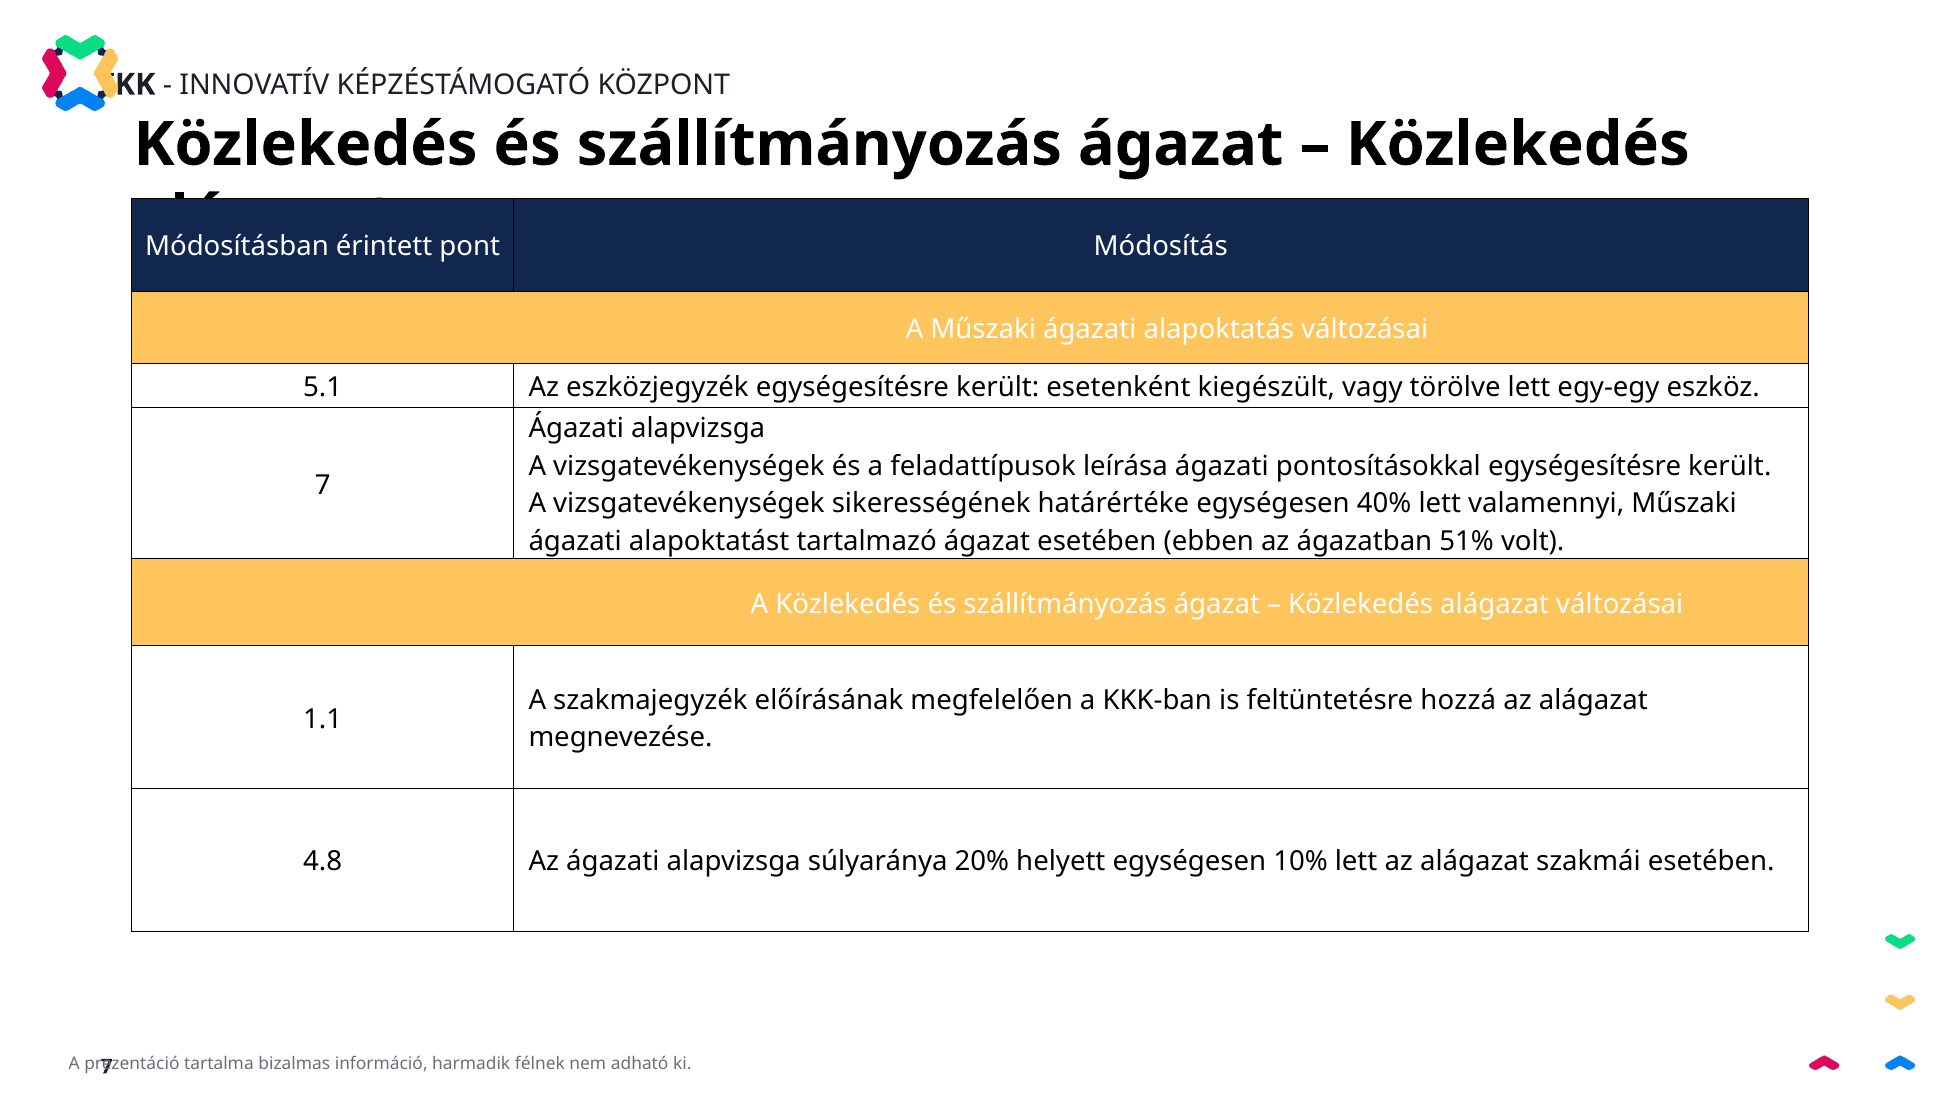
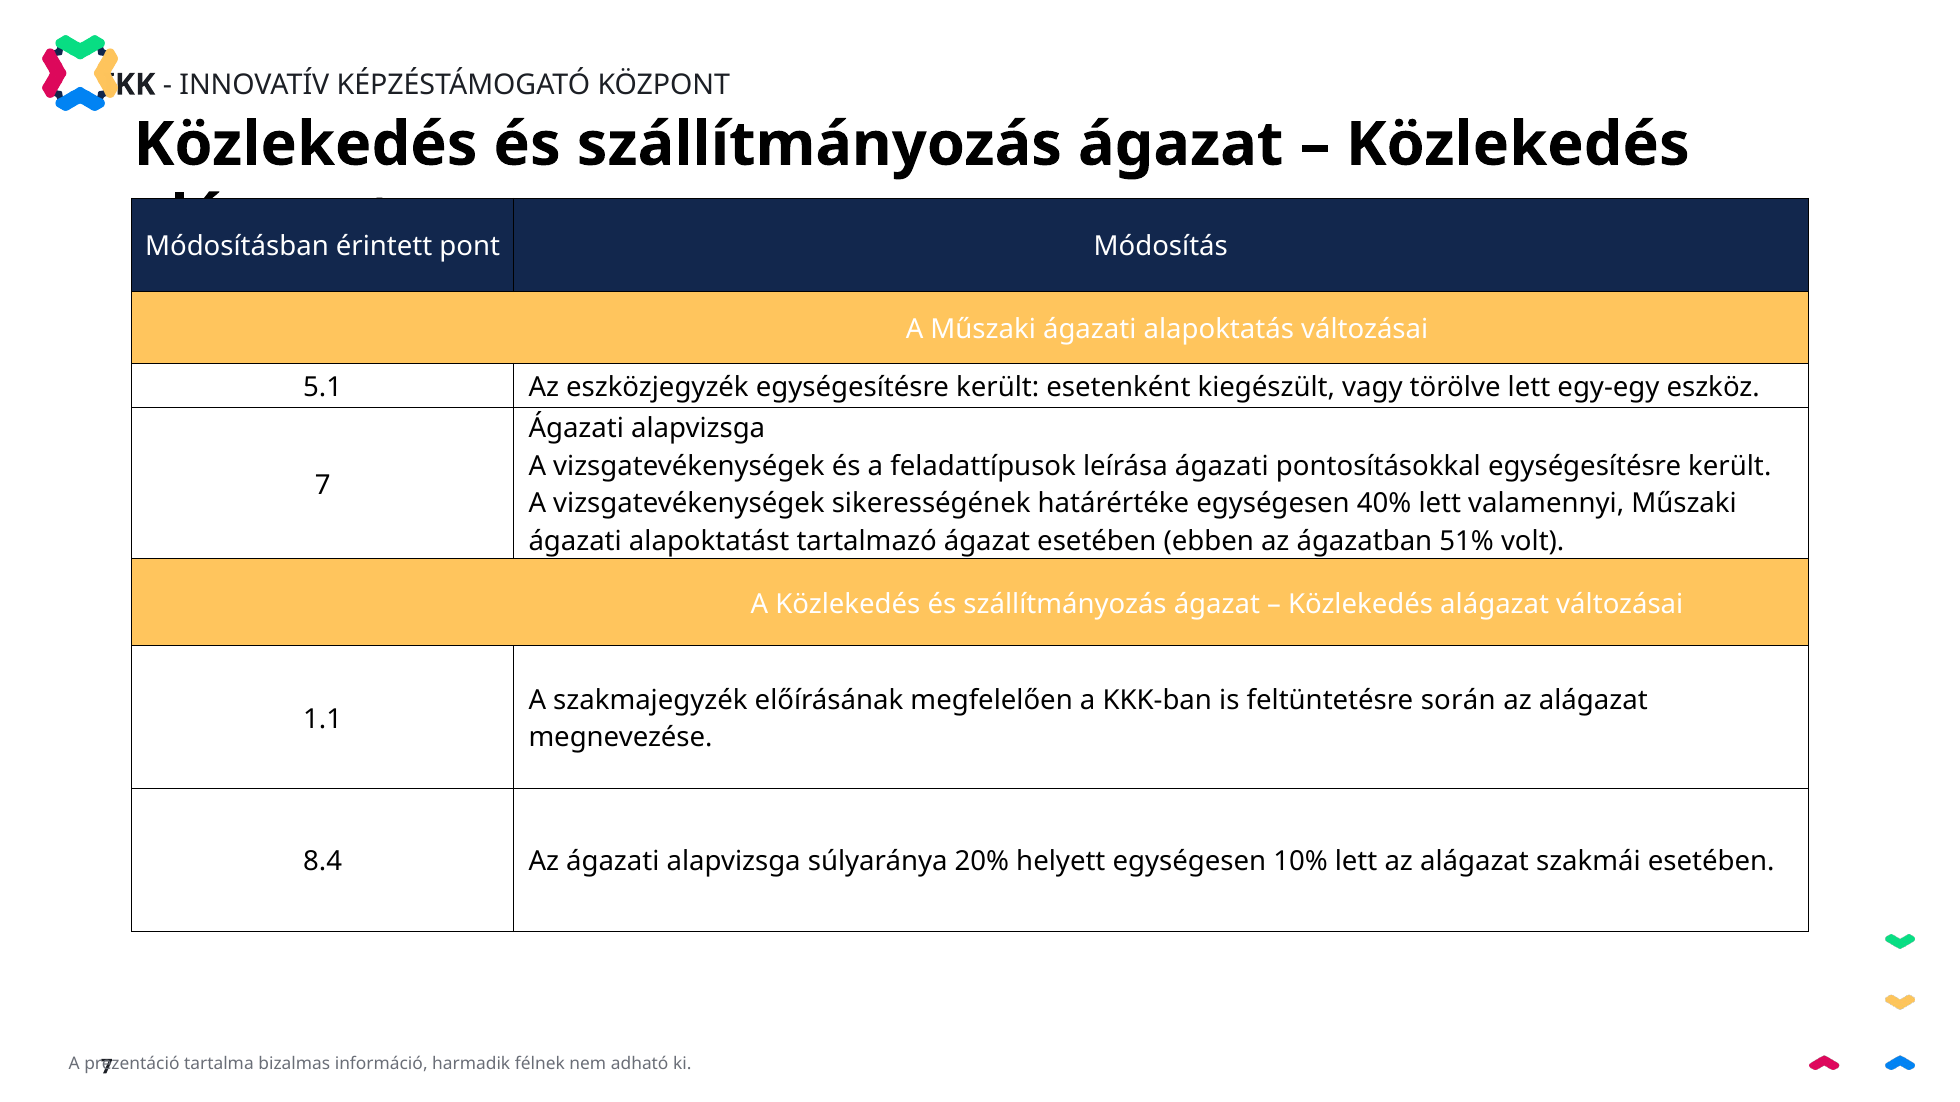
hozzá: hozzá -> során
4.8: 4.8 -> 8.4
